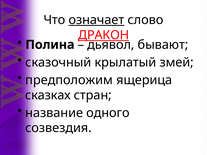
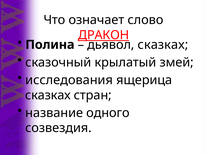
означает underline: present -> none
дьявол бывают: бывают -> сказках
предположим: предположим -> исследования
